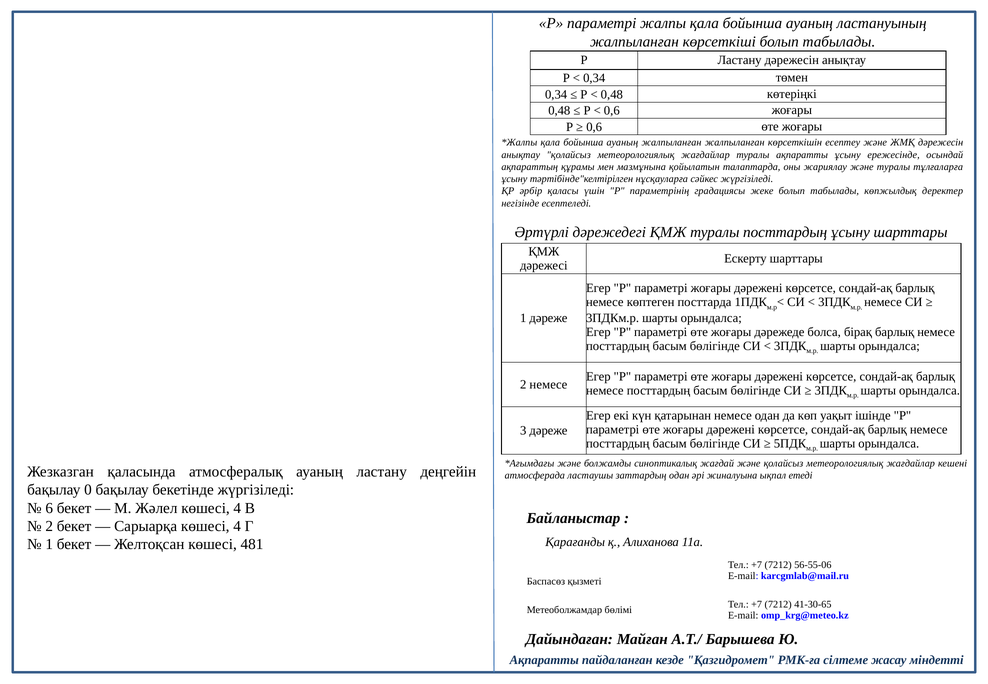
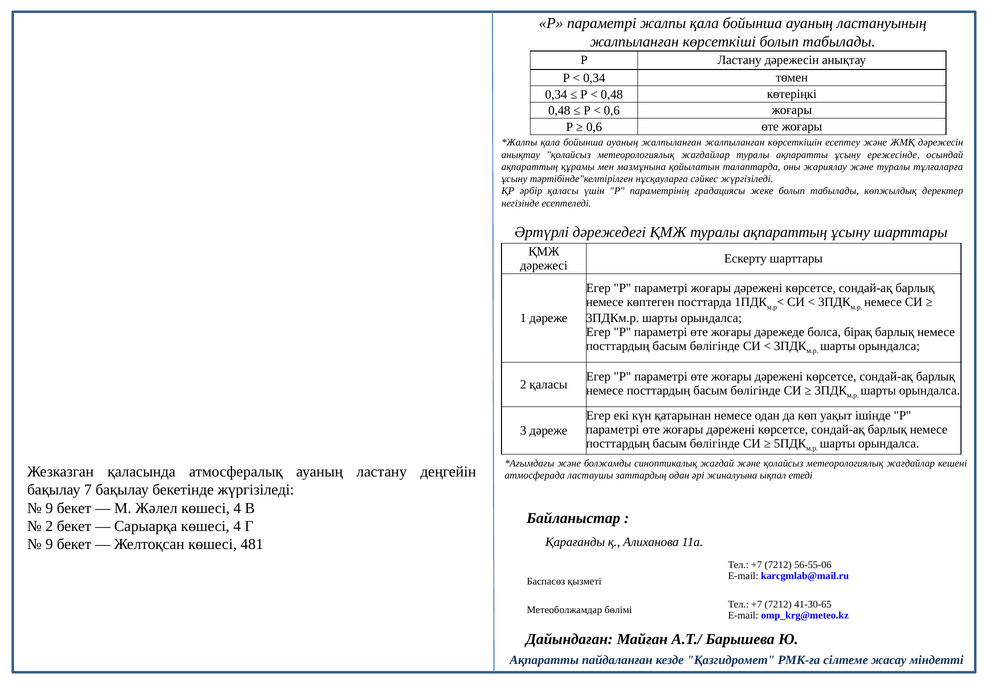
туралы посттардың: посттардың -> ақпараттың
2 немесе: немесе -> қаласы
0: 0 -> 7
6 at (49, 508): 6 -> 9
1 at (49, 544): 1 -> 9
